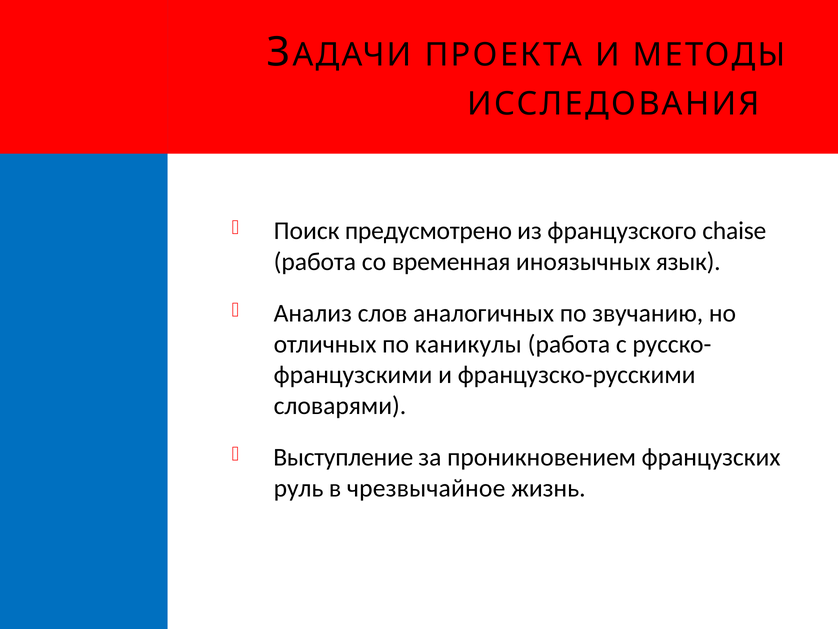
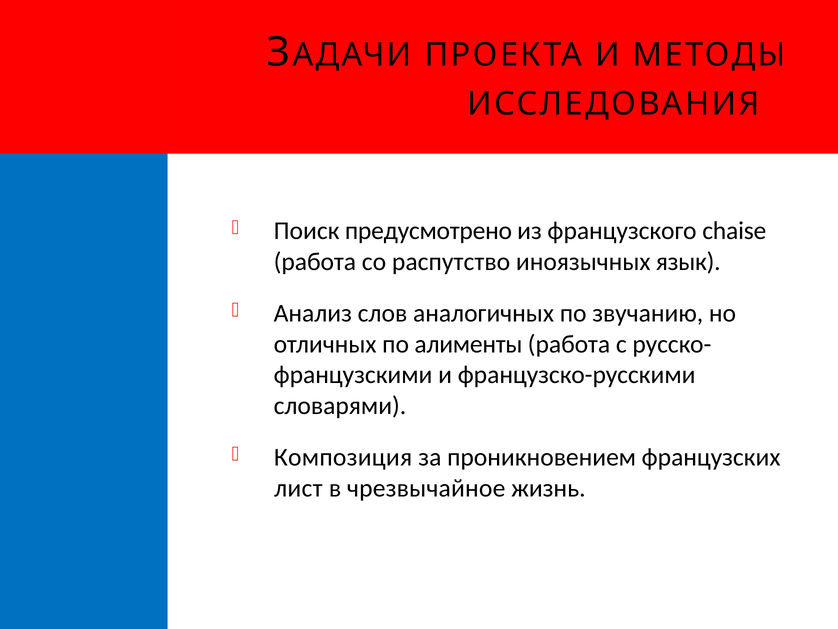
временная: временная -> распутство
каникулы: каникулы -> алименты
Выступление: Выступление -> Композиция
руль: руль -> лист
